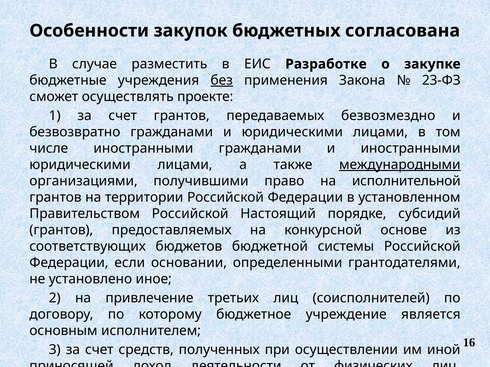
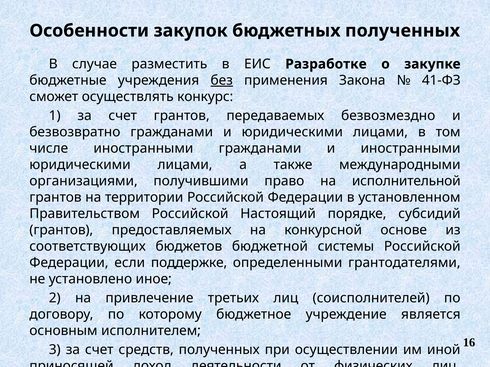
бюджетных согласована: согласована -> полученных
23-ФЗ: 23-ФЗ -> 41-ФЗ
проекте: проекте -> конкурс
международными underline: present -> none
основании: основании -> поддержке
